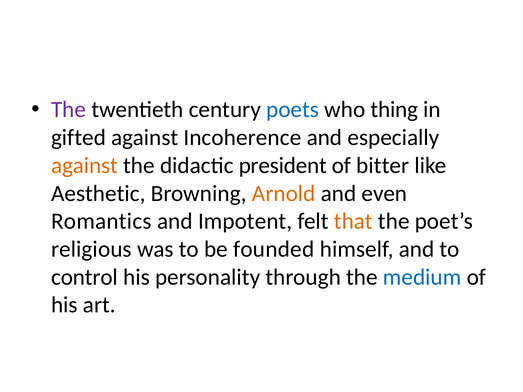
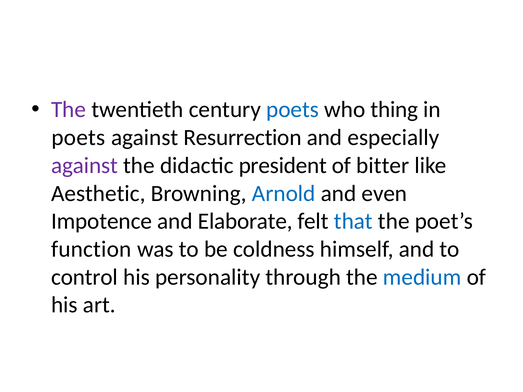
gifted at (78, 138): gifted -> poets
Incoherence: Incoherence -> Resurrection
against at (85, 166) colour: orange -> purple
Arnold colour: orange -> blue
Romantics: Romantics -> Impotence
Impotent: Impotent -> Elaborate
that colour: orange -> blue
religious: religious -> function
founded: founded -> coldness
